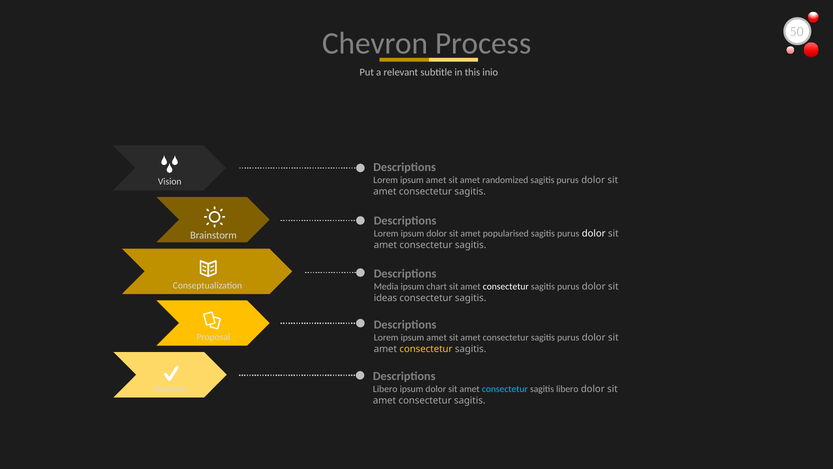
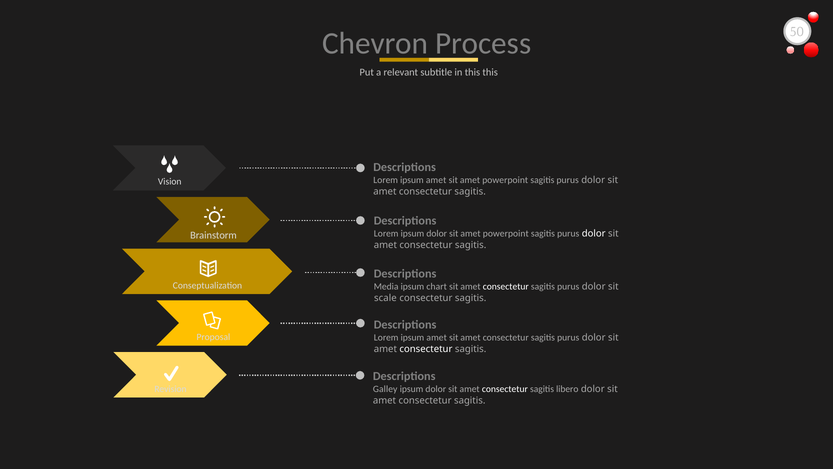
this inio: inio -> this
randomized at (505, 180): randomized -> powerpoint
dolor sit amet popularised: popularised -> powerpoint
ideas: ideas -> scale
consectetur at (426, 349) colour: yellow -> white
Libero at (385, 389): Libero -> Galley
consectetur at (505, 389) colour: light blue -> white
